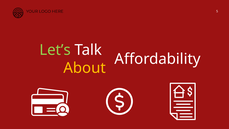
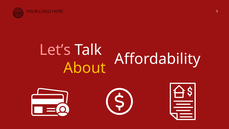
Let’s colour: light green -> pink
